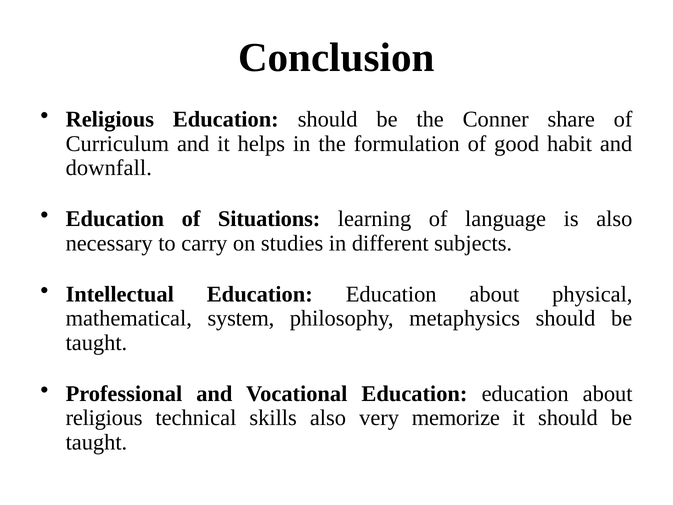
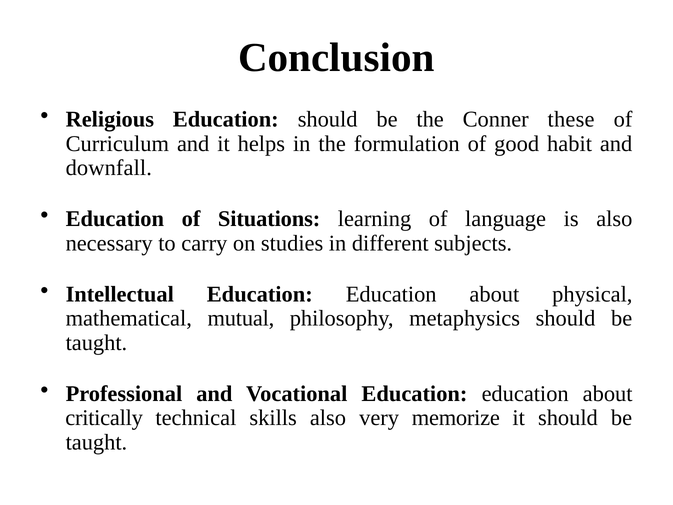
share: share -> these
system: system -> mutual
religious at (104, 418): religious -> critically
